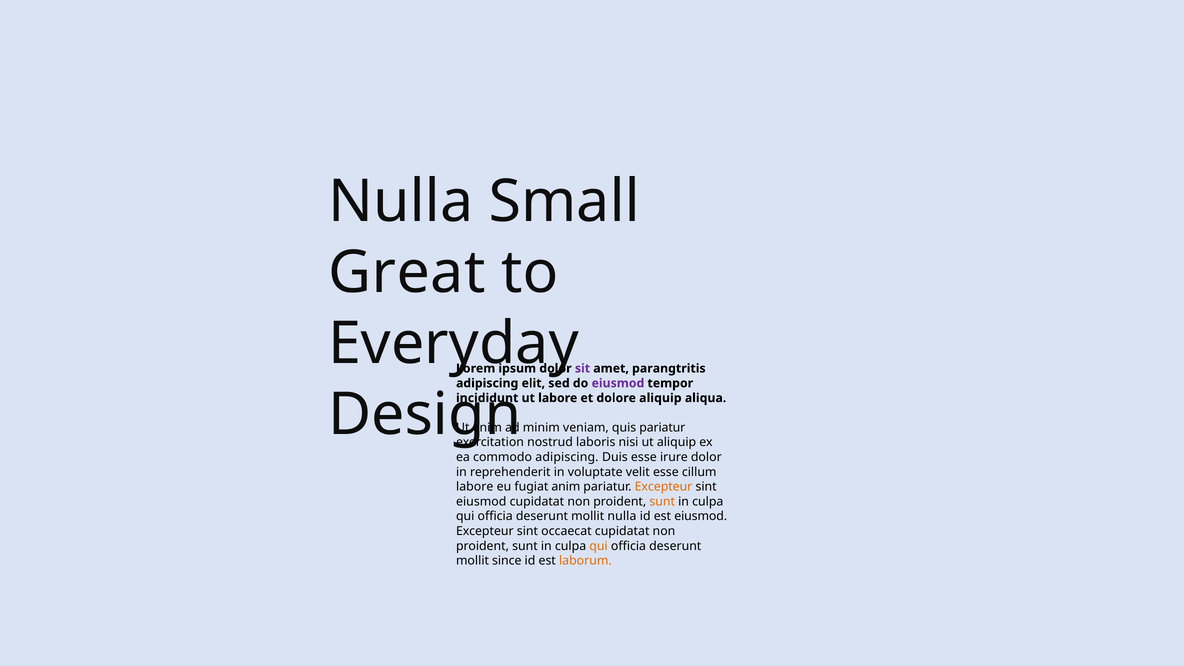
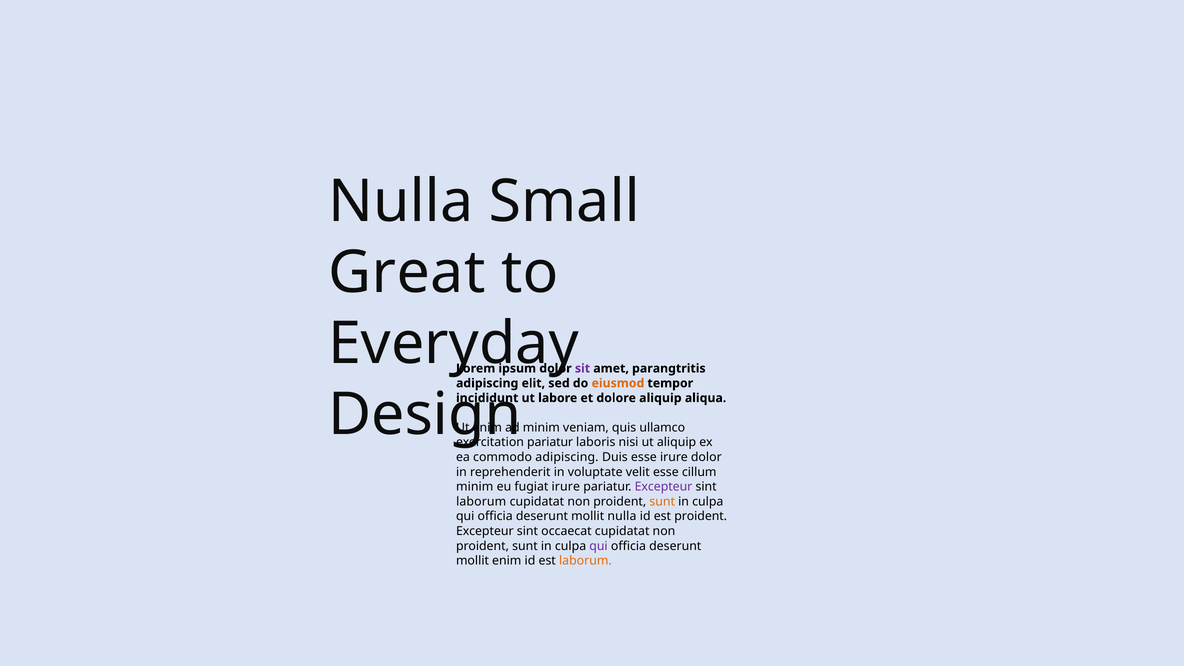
eiusmod at (618, 383) colour: purple -> orange
quis pariatur: pariatur -> ullamco
nostrud at (550, 442): nostrud -> pariatur
labore at (475, 487): labore -> minim
fugiat anim: anim -> irure
Excepteur at (663, 487) colour: orange -> purple
eiusmod at (481, 502): eiusmod -> laborum
est eiusmod: eiusmod -> proident
qui at (598, 546) colour: orange -> purple
mollit since: since -> enim
